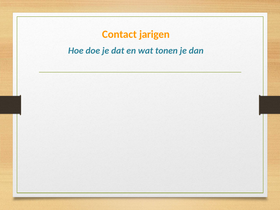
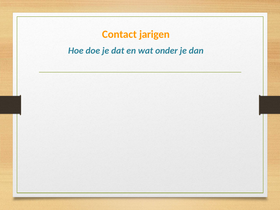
tonen: tonen -> onder
